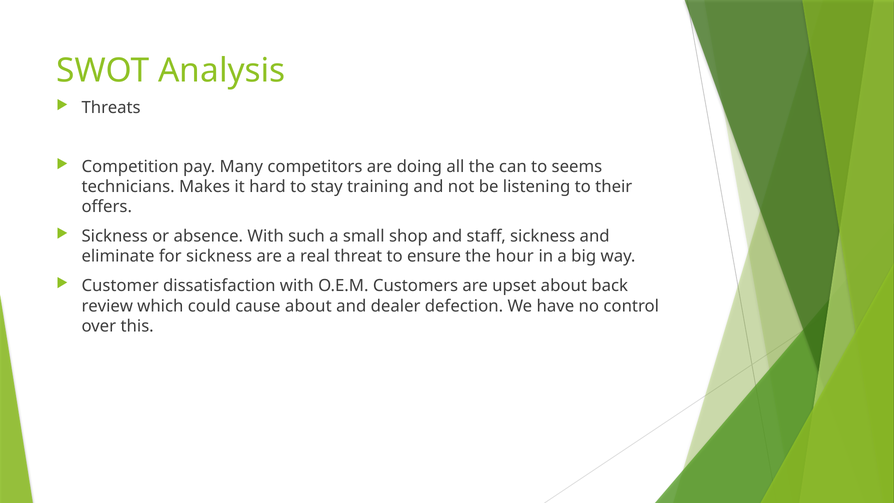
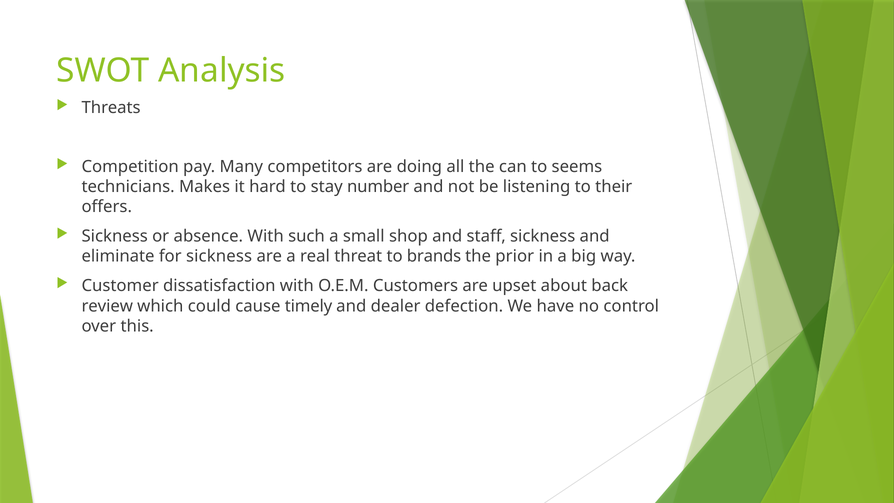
training: training -> number
ensure: ensure -> brands
hour: hour -> prior
cause about: about -> timely
